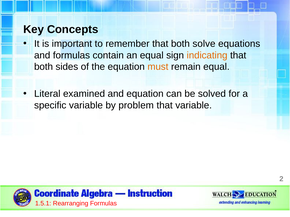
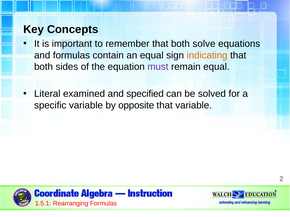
must colour: orange -> purple
and equation: equation -> specified
problem: problem -> opposite
